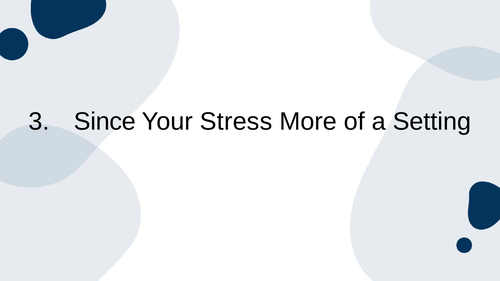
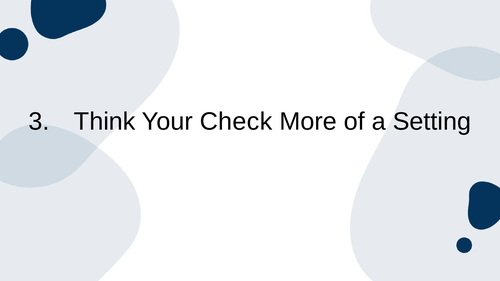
Since: Since -> Think
Stress: Stress -> Check
